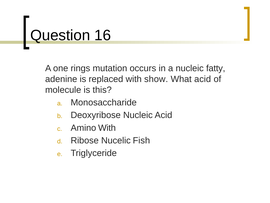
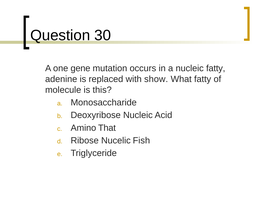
16: 16 -> 30
rings: rings -> gene
What acid: acid -> fatty
Amino With: With -> That
